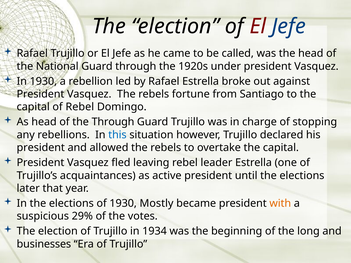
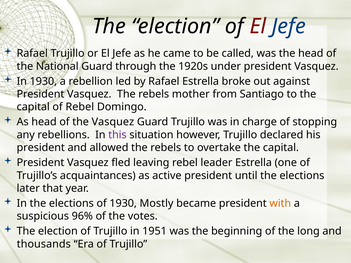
fortune: fortune -> mother
the Through: Through -> Vasquez
this colour: blue -> purple
29%: 29% -> 96%
1934: 1934 -> 1951
businesses: businesses -> thousands
